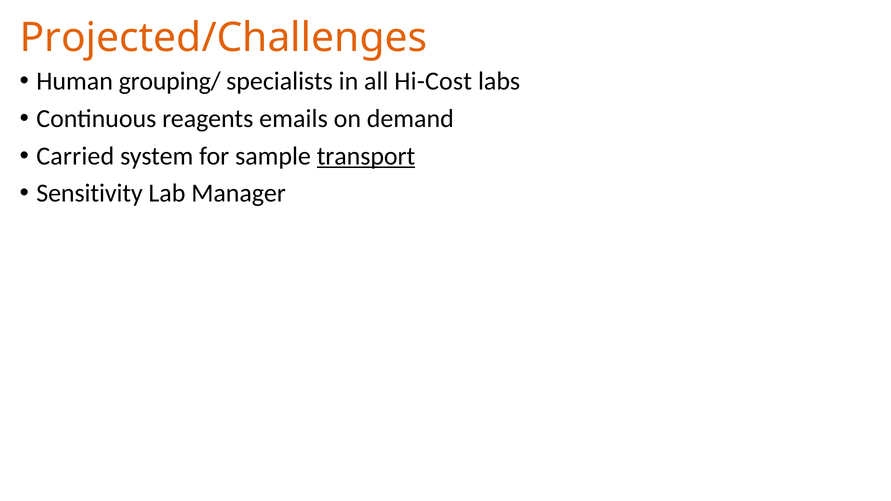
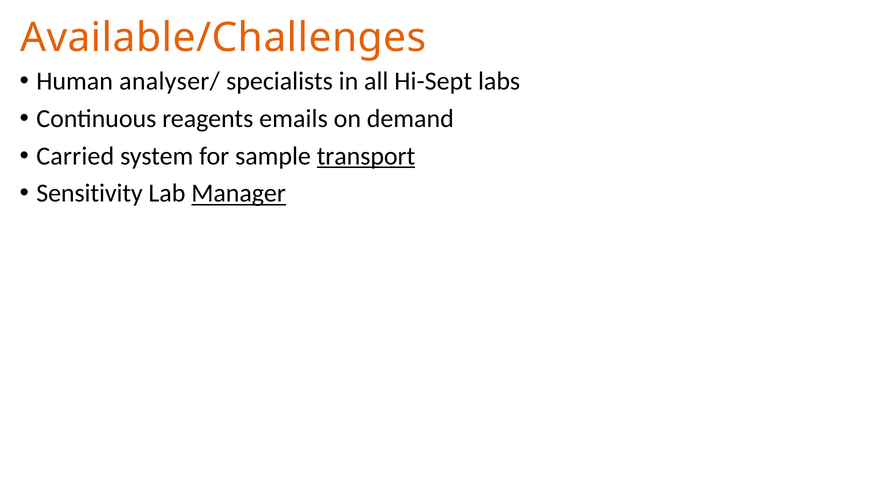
Projected/Challenges: Projected/Challenges -> Available/Challenges
grouping/: grouping/ -> analyser/
Hi-Cost: Hi-Cost -> Hi-Sept
Manager underline: none -> present
